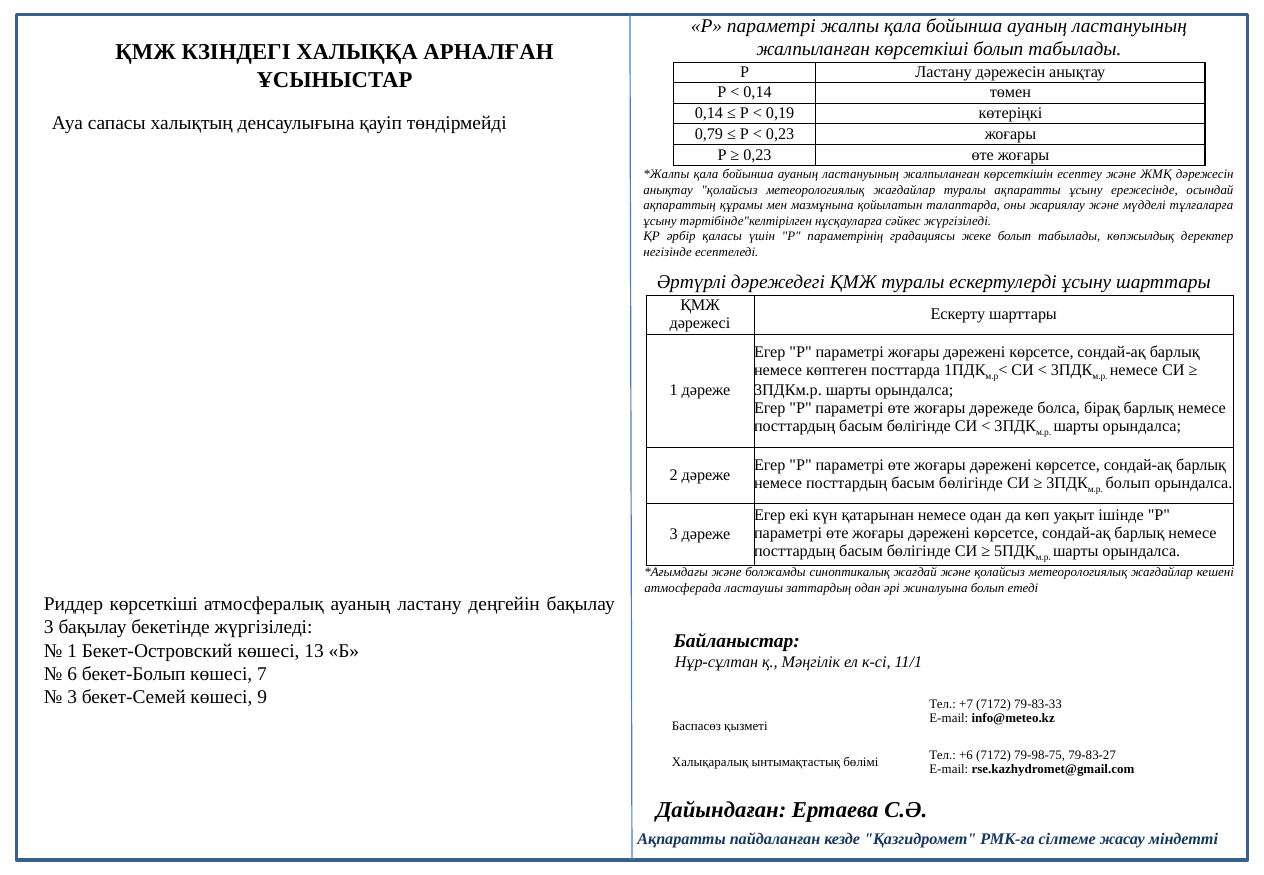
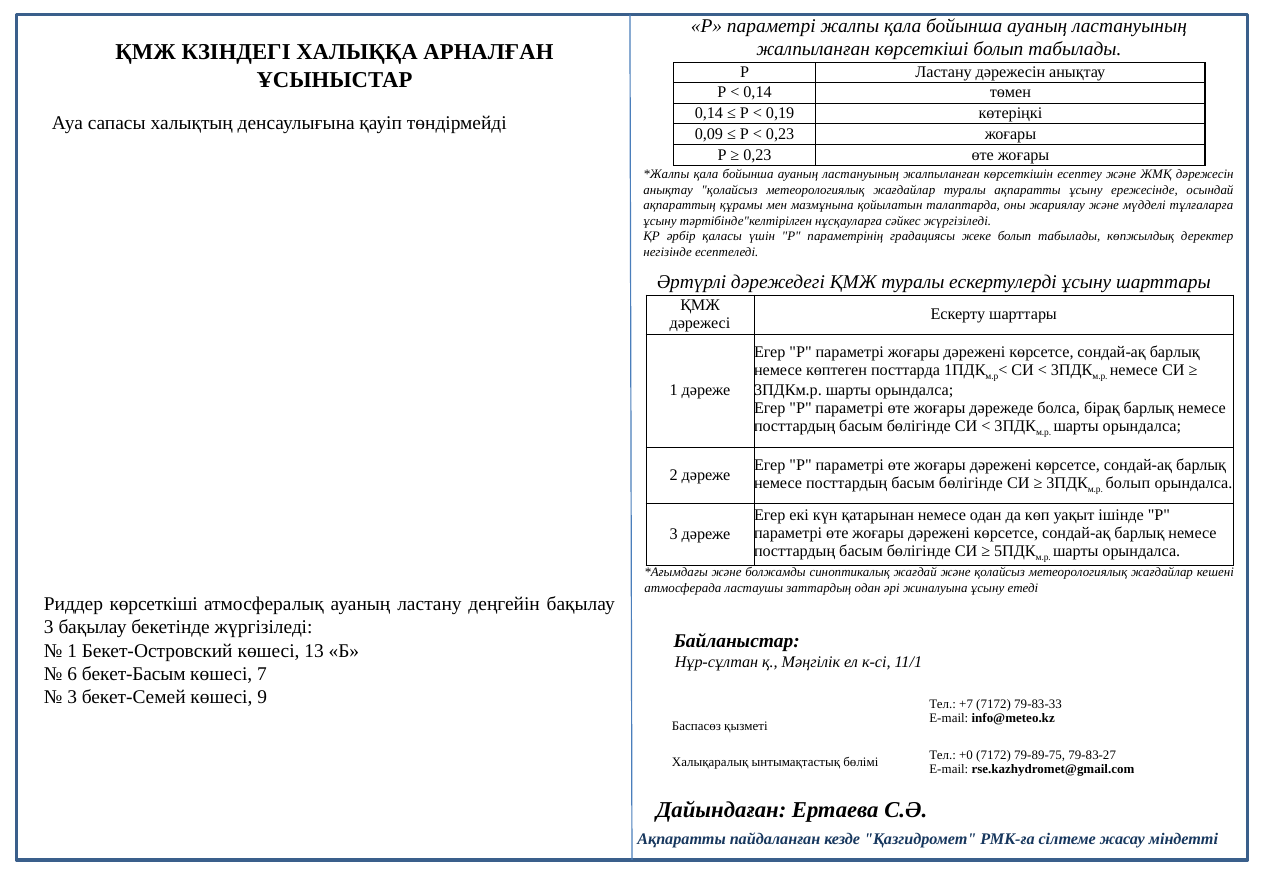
0,79: 0,79 -> 0,09
жиналуына болып: болып -> ұсыну
бекет-Болып: бекет-Болып -> бекет-Басым
+6: +6 -> +0
79-98-75: 79-98-75 -> 79-89-75
